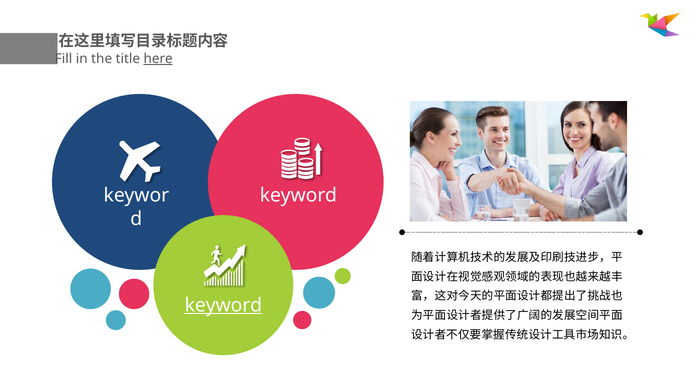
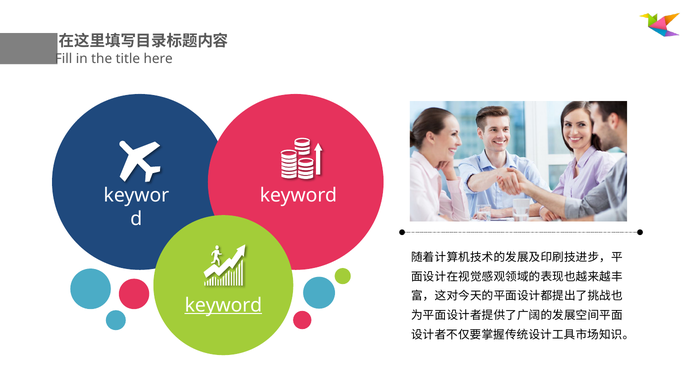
here underline: present -> none
